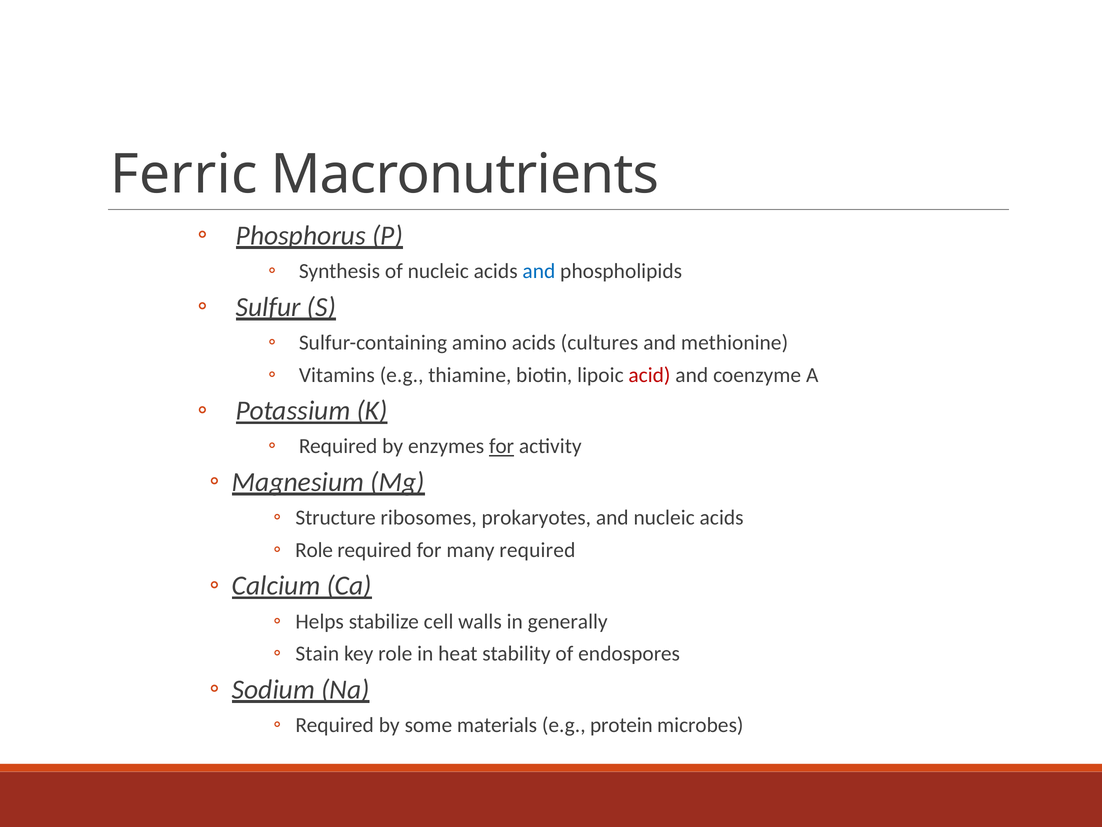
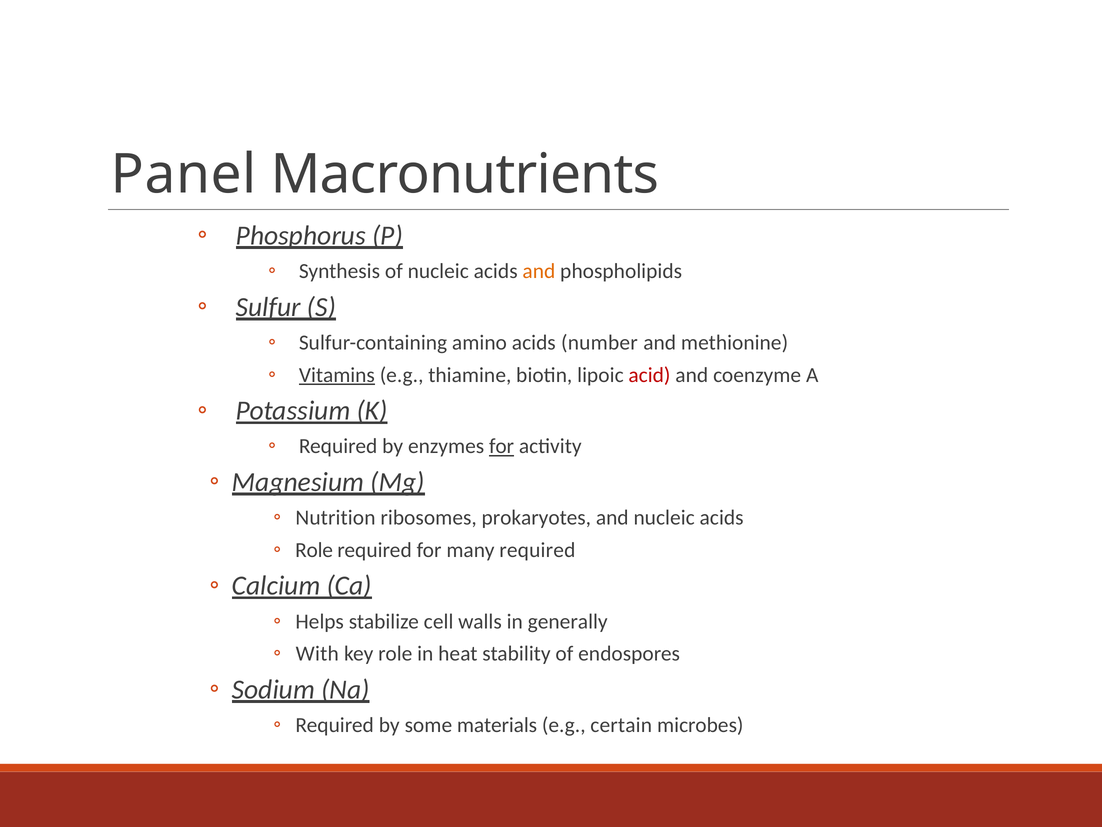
Ferric: Ferric -> Panel
and at (539, 271) colour: blue -> orange
cultures: cultures -> number
Vitamins underline: none -> present
Structure: Structure -> Nutrition
Stain: Stain -> With
protein: protein -> certain
